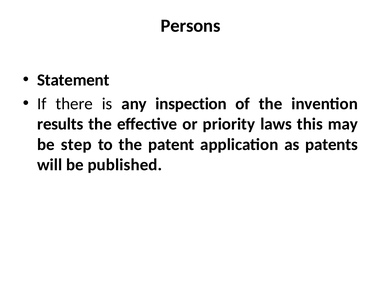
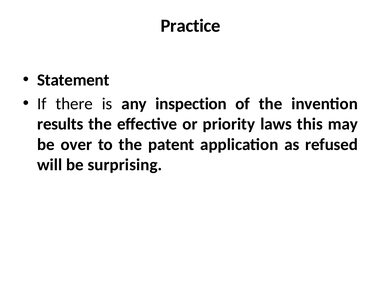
Persons: Persons -> Practice
step: step -> over
patents: patents -> refused
published: published -> surprising
